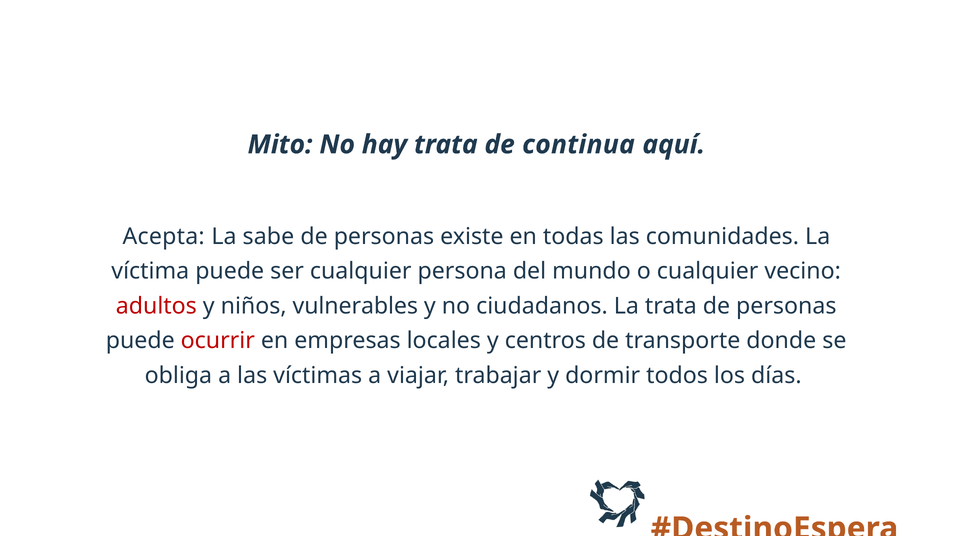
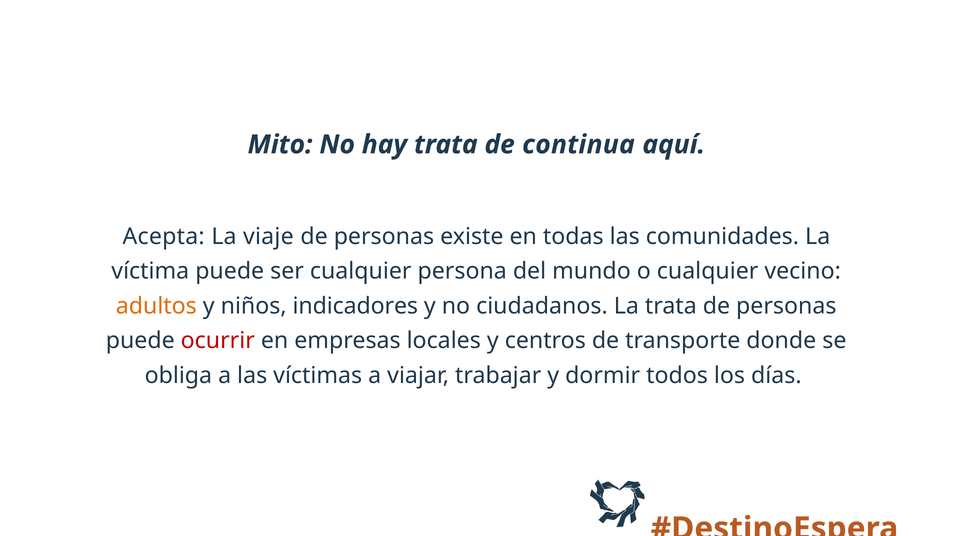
sabe: sabe -> viaje
adultos colour: red -> orange
vulnerables: vulnerables -> indicadores
